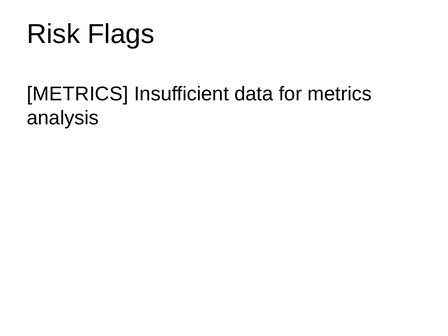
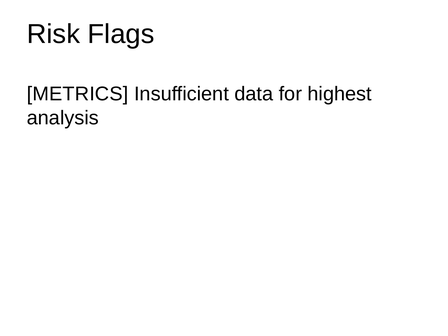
for metrics: metrics -> highest
